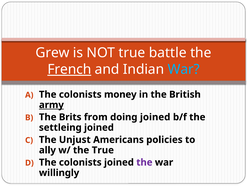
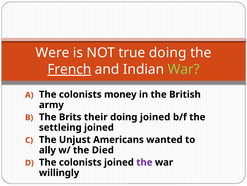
Grew: Grew -> Were
true battle: battle -> doing
War at (184, 69) colour: light blue -> light green
army underline: present -> none
from: from -> their
policies: policies -> wanted
the True: True -> Died
